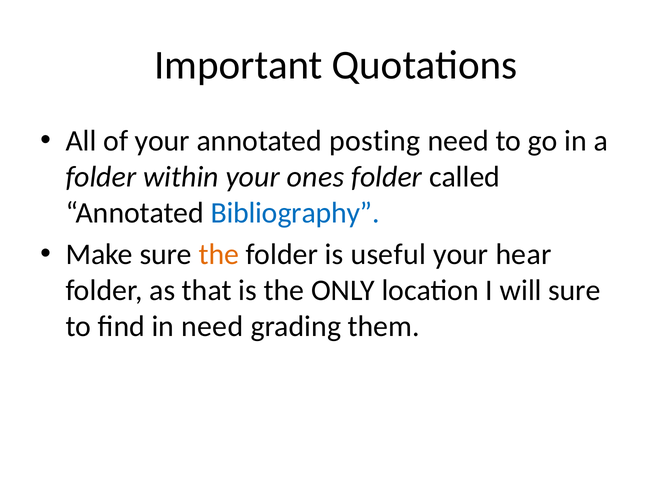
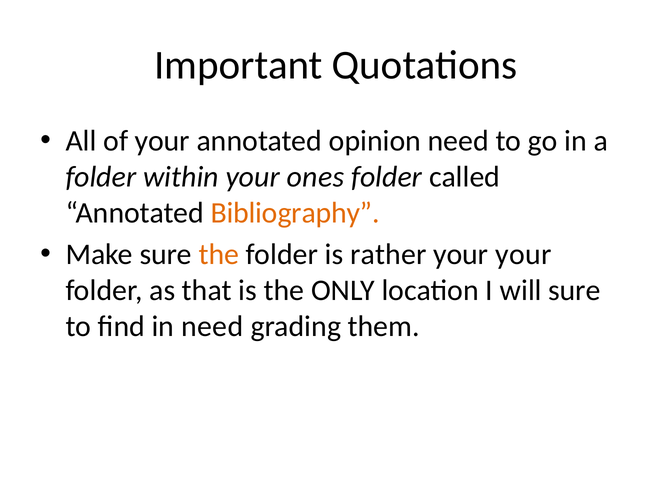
posting: posting -> opinion
Bibliography colour: blue -> orange
useful: useful -> rather
your hear: hear -> your
